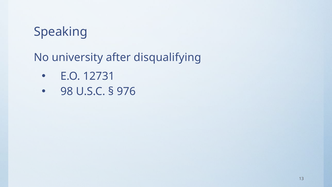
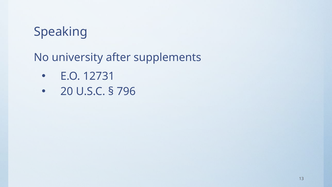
disqualifying: disqualifying -> supplements
98: 98 -> 20
976: 976 -> 796
